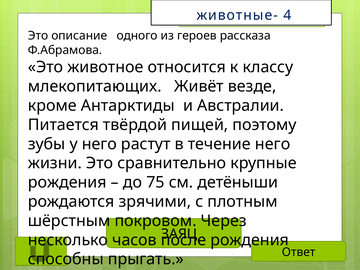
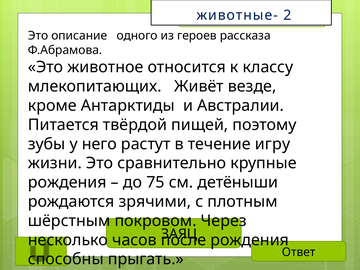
4: 4 -> 2
течение него: него -> игру
